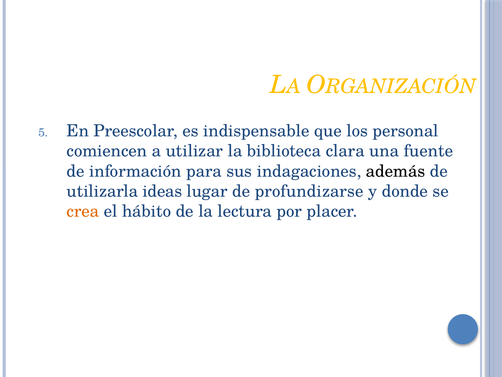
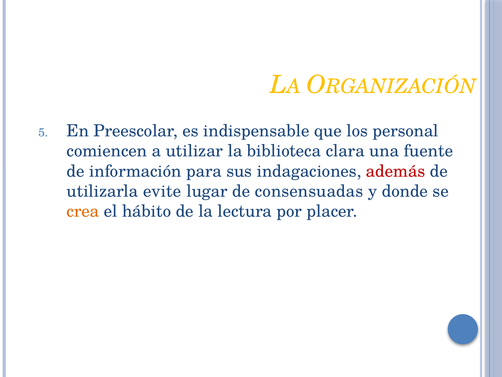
además colour: black -> red
ideas: ideas -> evite
profundizarse: profundizarse -> consensuadas
